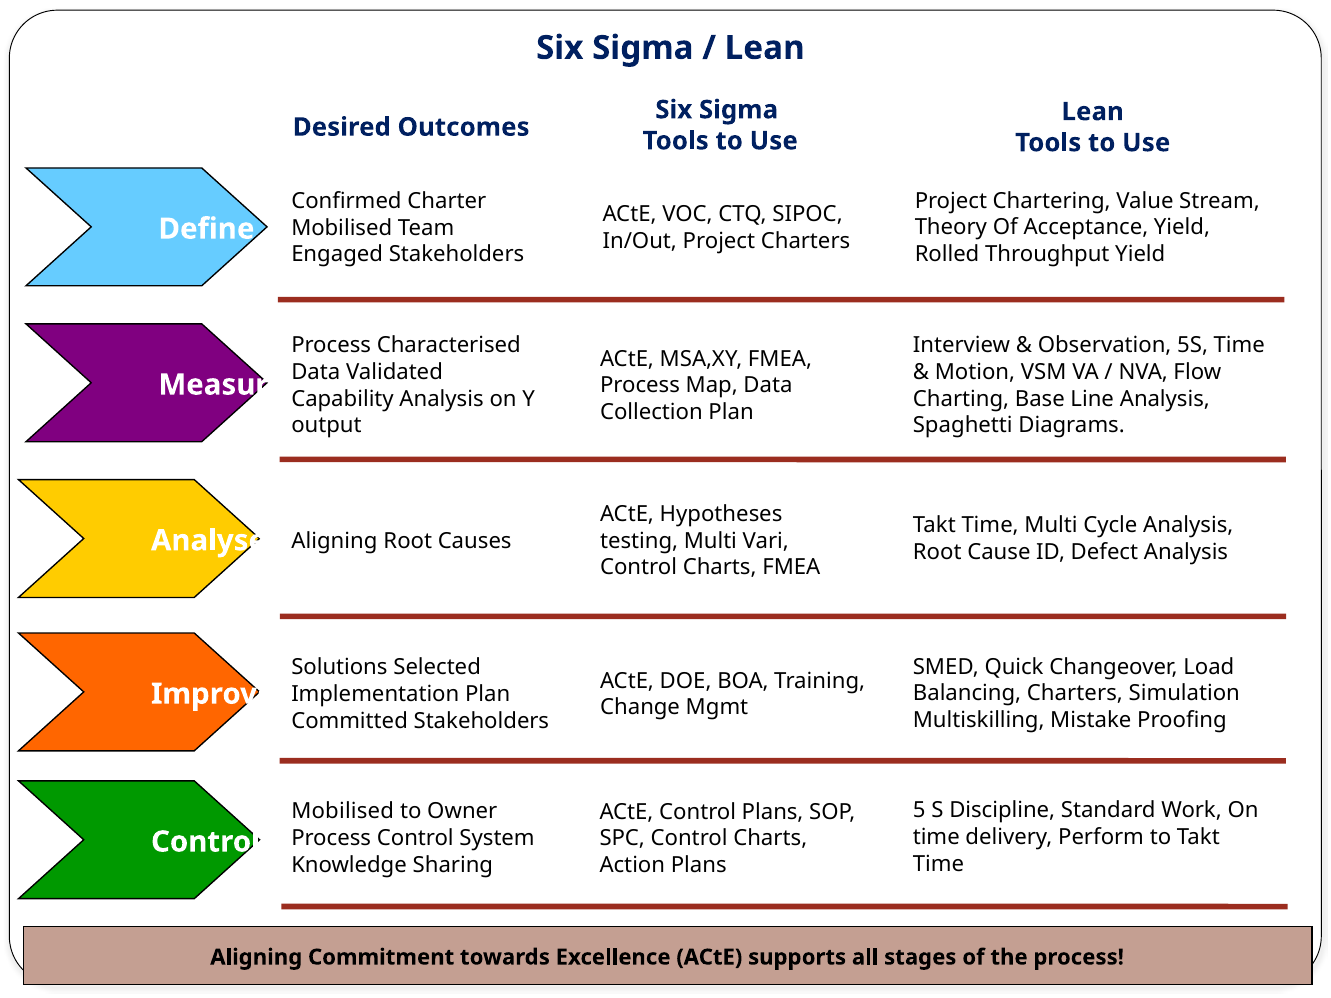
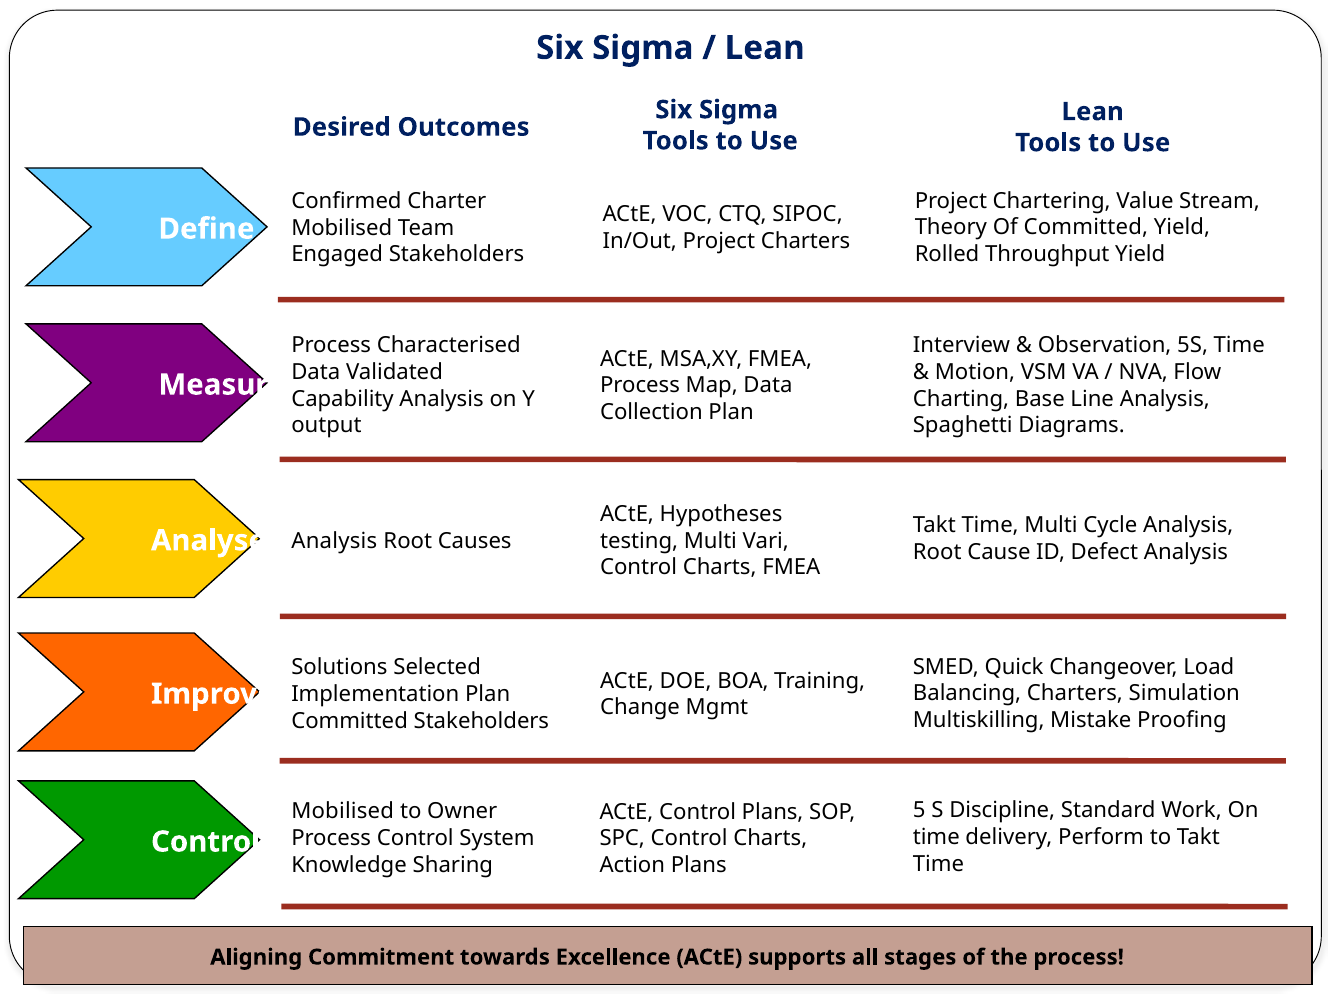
Of Acceptance: Acceptance -> Committed
Aligning at (334, 541): Aligning -> Analysis
